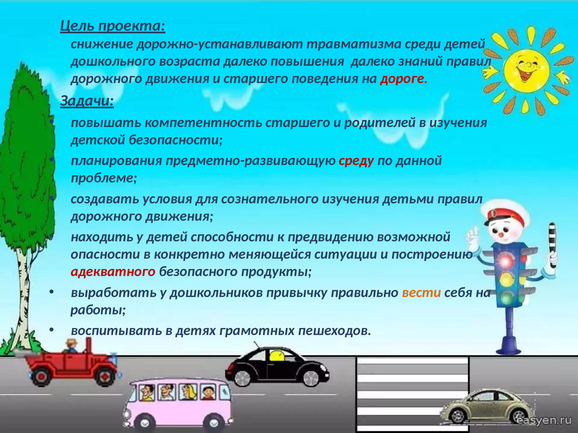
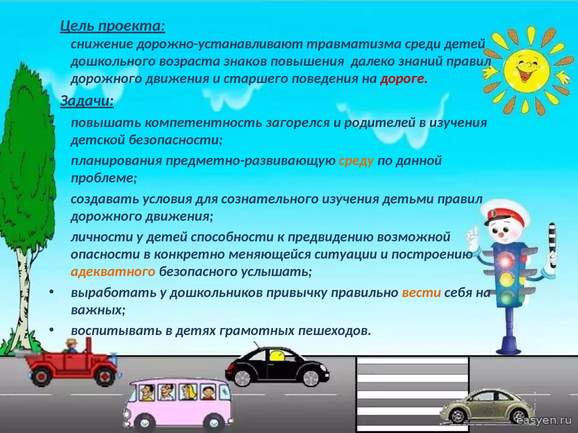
возраста далеко: далеко -> знаков
компетентность старшего: старшего -> загорелся
среду colour: red -> orange
находить: находить -> личности
адекватного colour: red -> orange
продукты: продукты -> услышать
работы: работы -> важных
